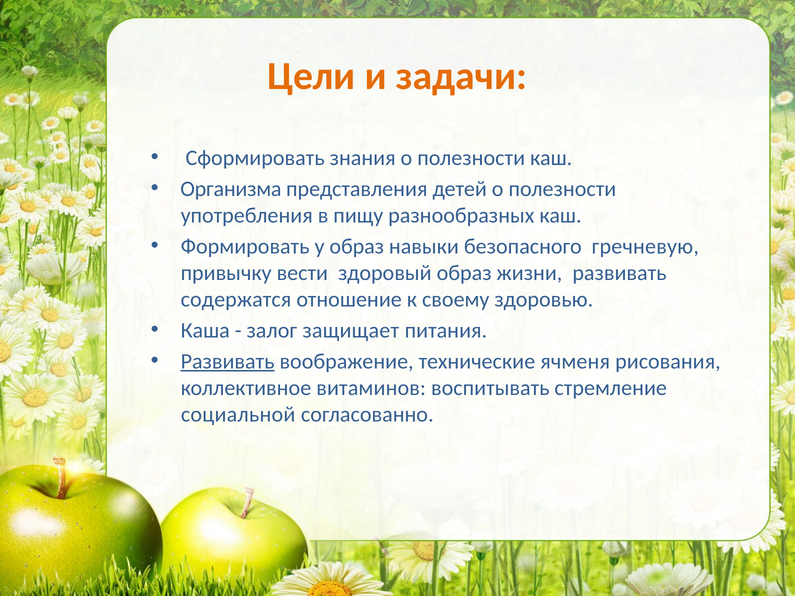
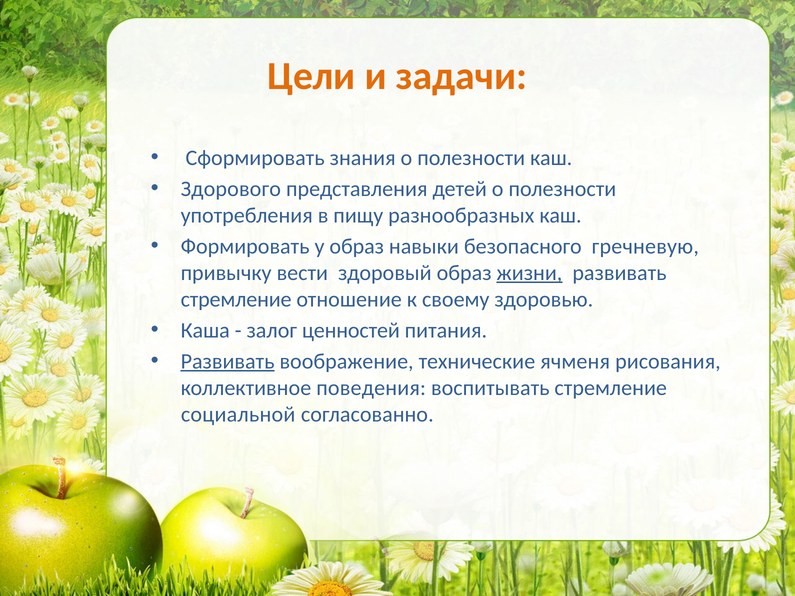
Организма: Организма -> Здорового
жизни underline: none -> present
содержатся at (236, 299): содержатся -> стремление
защищает: защищает -> ценностей
витаминов: витаминов -> поведения
